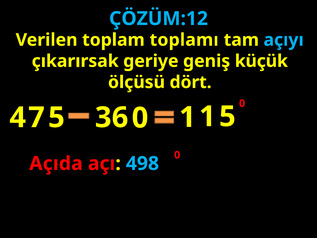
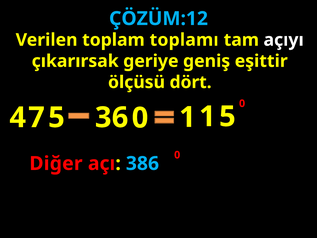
açıyı colour: light blue -> white
küçük: küçük -> eşittir
Açıda: Açıda -> Diğer
498: 498 -> 386
